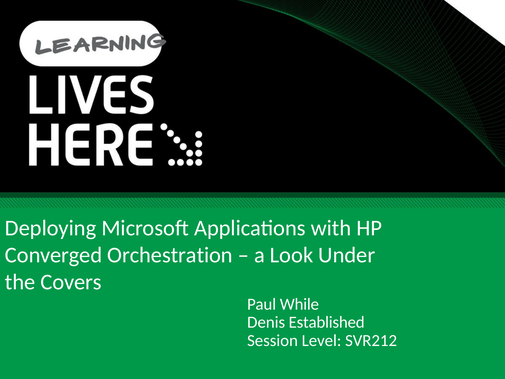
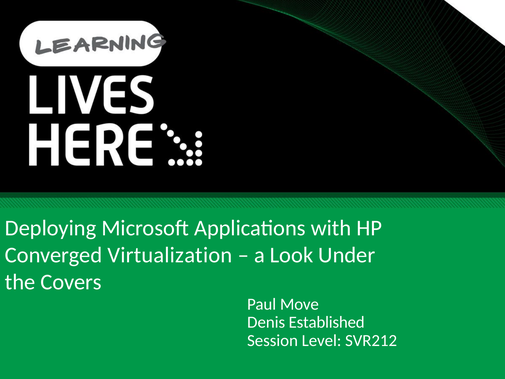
Orchestration: Orchestration -> Virtualization
While: While -> Move
